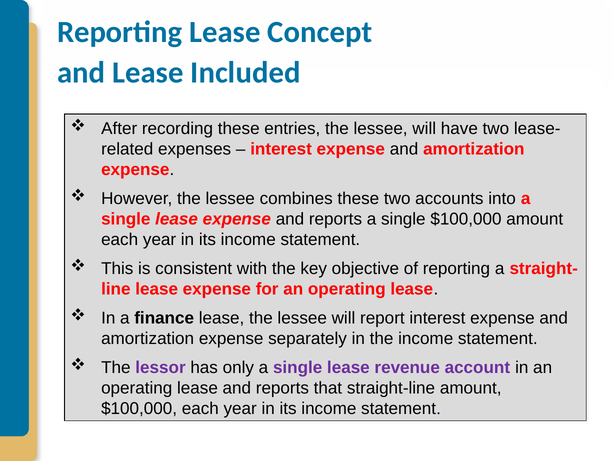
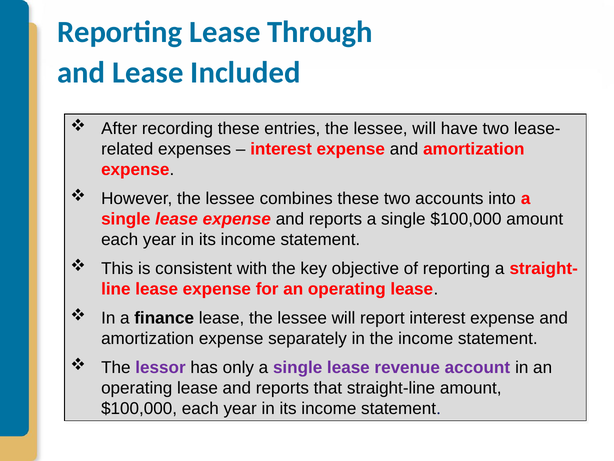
Concept: Concept -> Through
